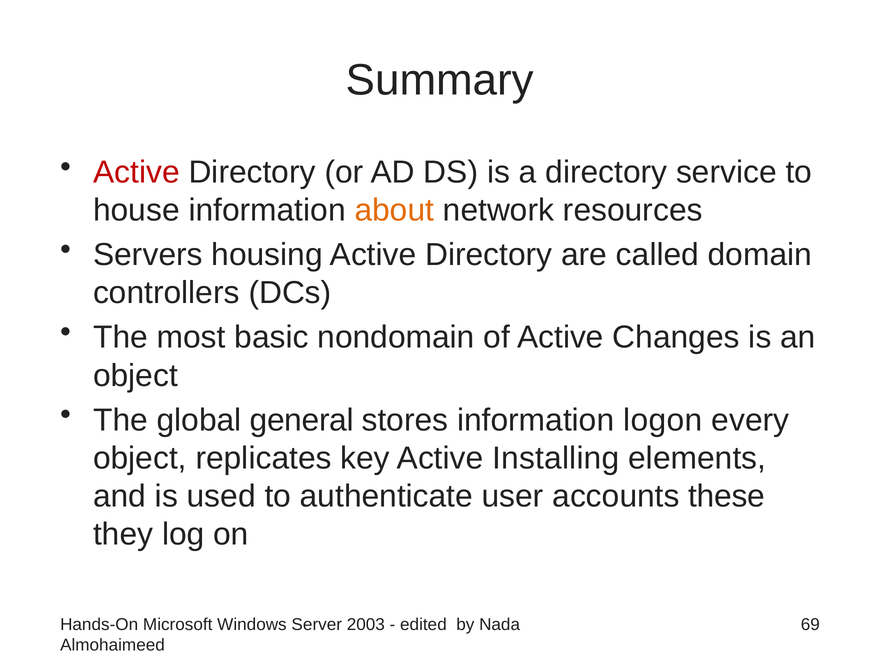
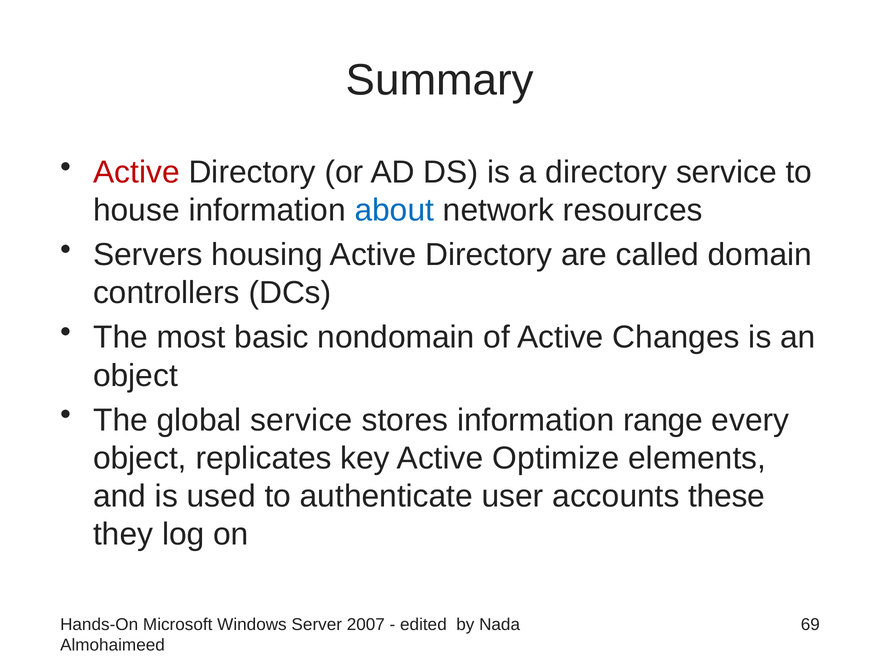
about colour: orange -> blue
global general: general -> service
logon: logon -> range
Installing: Installing -> Optimize
2003: 2003 -> 2007
